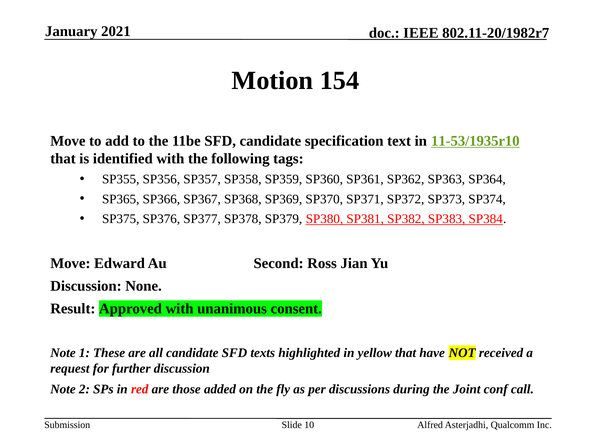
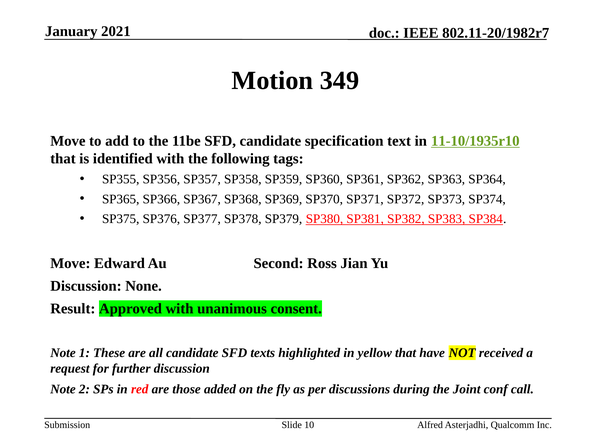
154: 154 -> 349
11-53/1935r10: 11-53/1935r10 -> 11-10/1935r10
